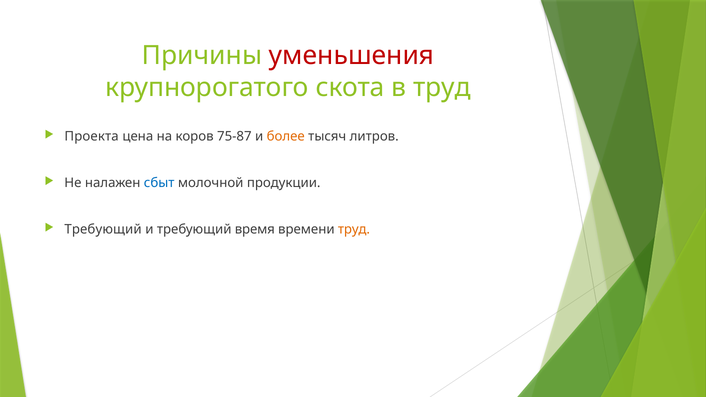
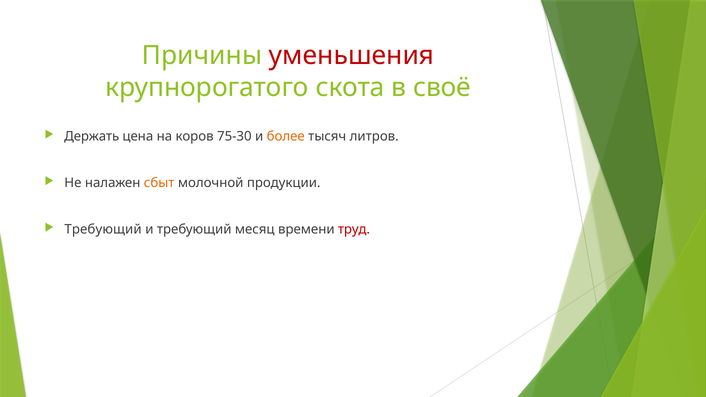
в труд: труд -> своё
Проекта: Проекта -> Держать
75-87: 75-87 -> 75-30
сбыт colour: blue -> orange
время: время -> месяц
труд at (354, 230) colour: orange -> red
